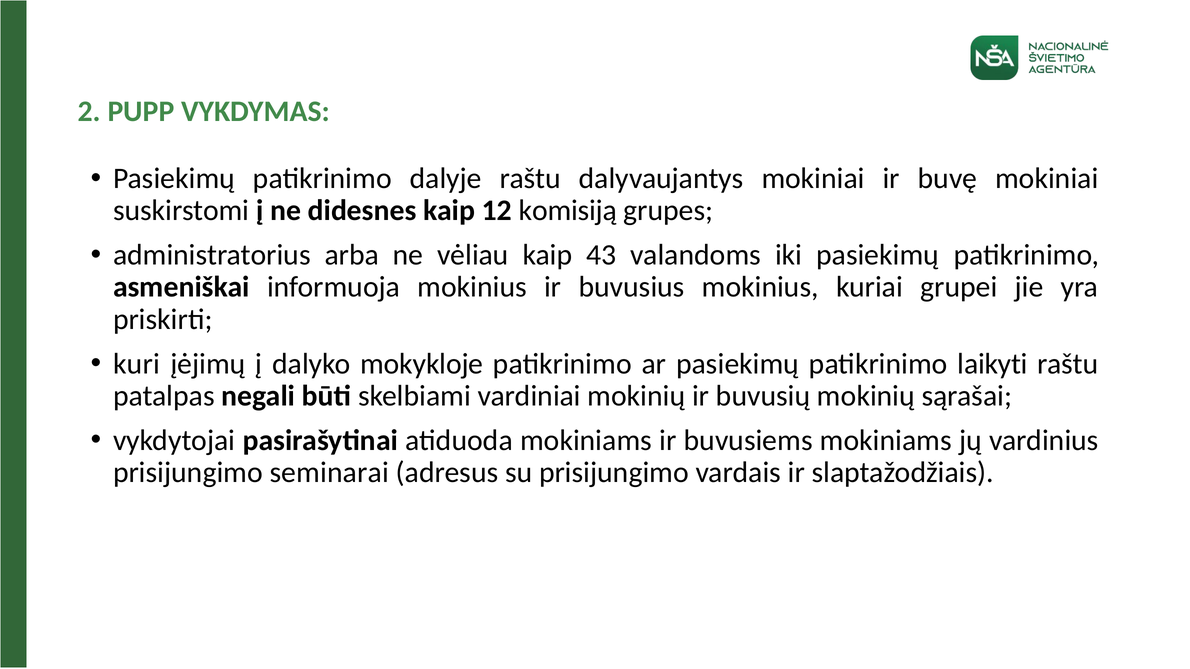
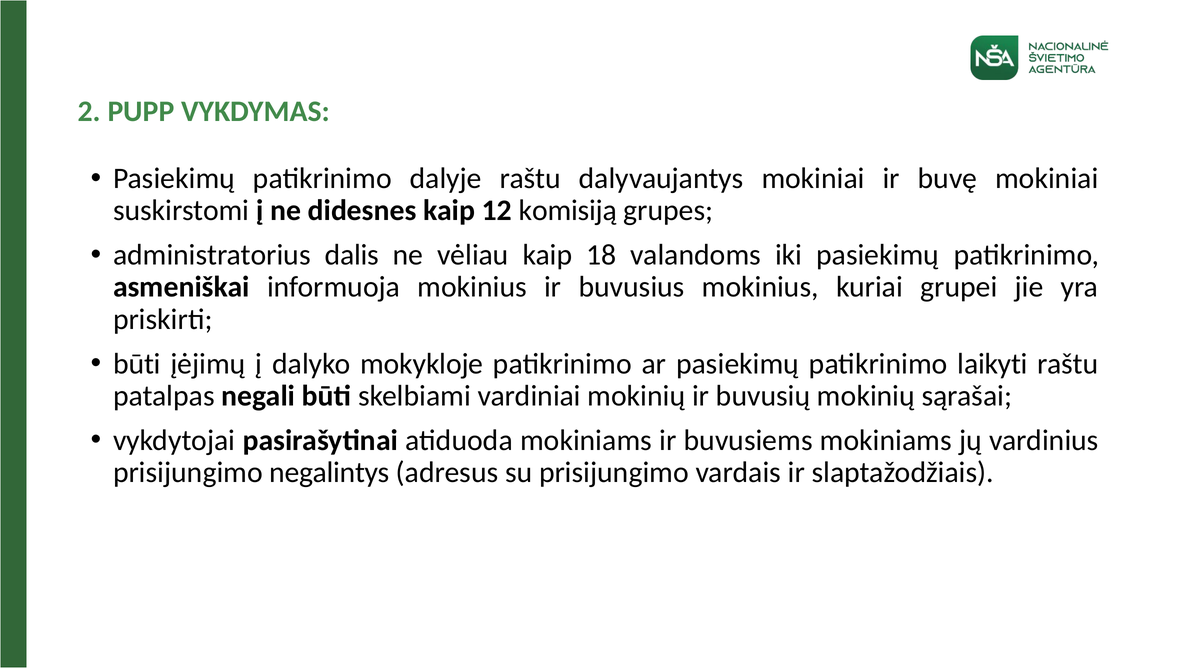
arba: arba -> dalis
43: 43 -> 18
kuri at (137, 364): kuri -> būti
seminarai: seminarai -> negalintys
